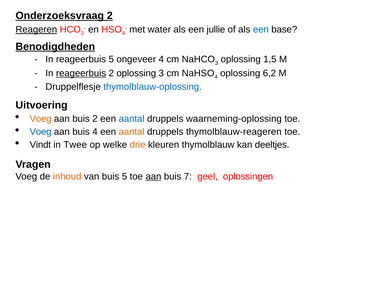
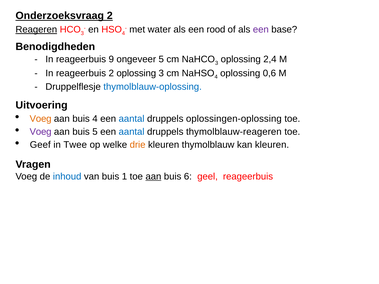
jullie: jullie -> rood
een at (261, 30) colour: blue -> purple
Benodigdheden underline: present -> none
reageerbuis 5: 5 -> 9
ongeveer 4: 4 -> 5
1,5: 1,5 -> 2,4
reageerbuis at (81, 73) underline: present -> none
6,2: 6,2 -> 0,6
buis 2: 2 -> 4
waarneming-oplossing: waarneming-oplossing -> oplossingen-oplossing
Voeg at (41, 132) colour: blue -> purple
buis 4: 4 -> 5
aantal at (132, 132) colour: orange -> blue
Vindt: Vindt -> Geef
kan deeltjes: deeltjes -> kleuren
inhoud colour: orange -> blue
buis 5: 5 -> 1
7: 7 -> 6
geel oplossingen: oplossingen -> reageerbuis
